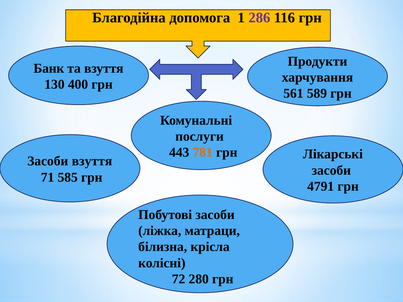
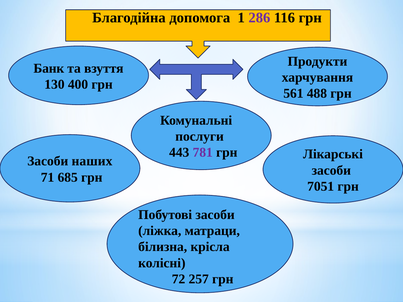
589: 589 -> 488
781 colour: orange -> purple
Засоби взуття: взуття -> наших
585: 585 -> 685
4791: 4791 -> 7051
280: 280 -> 257
